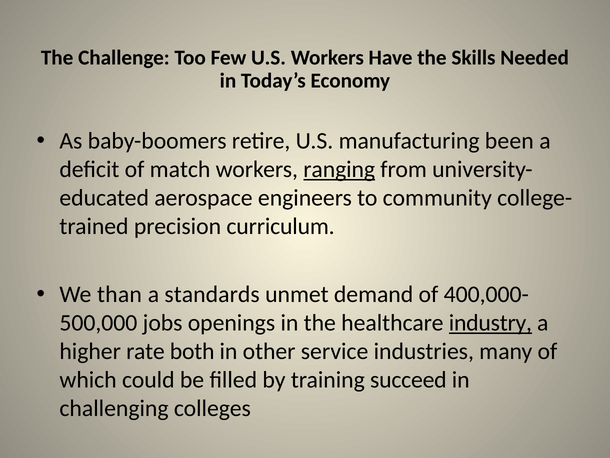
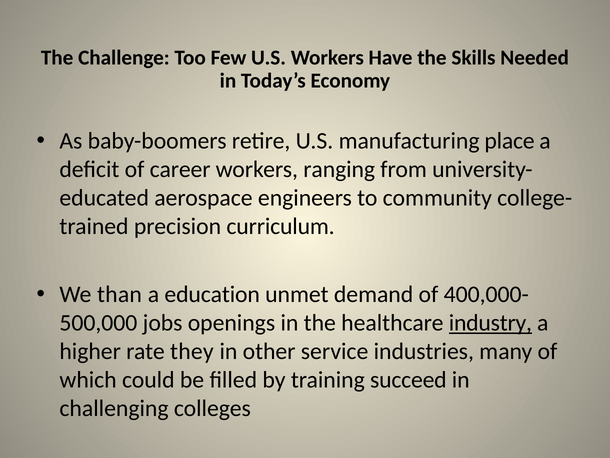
been: been -> place
match: match -> career
ranging underline: present -> none
standards: standards -> education
both: both -> they
